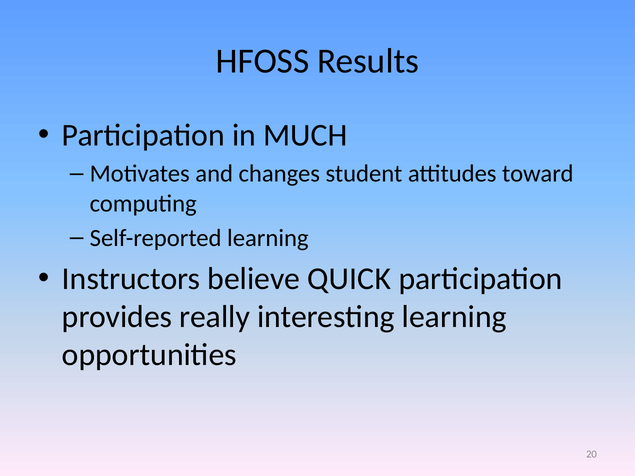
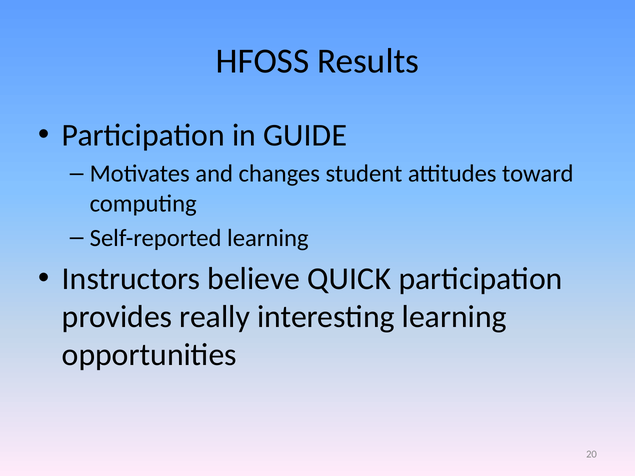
MUCH: MUCH -> GUIDE
